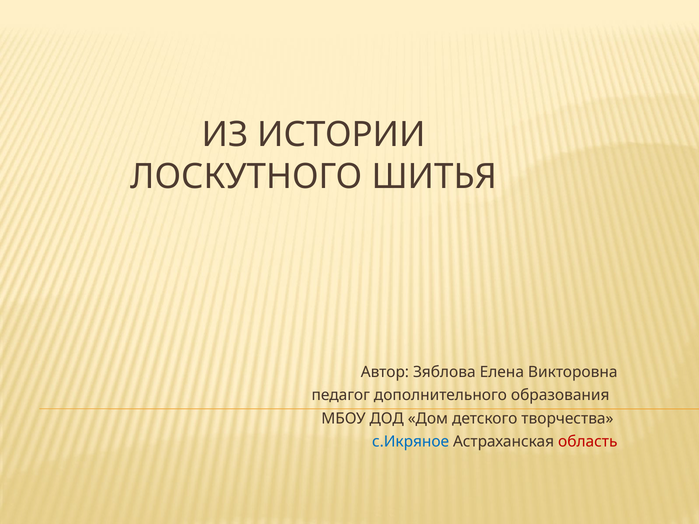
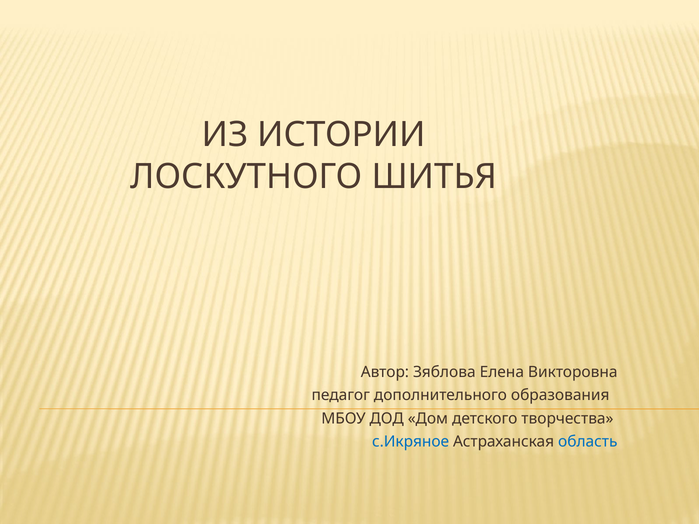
область colour: red -> blue
